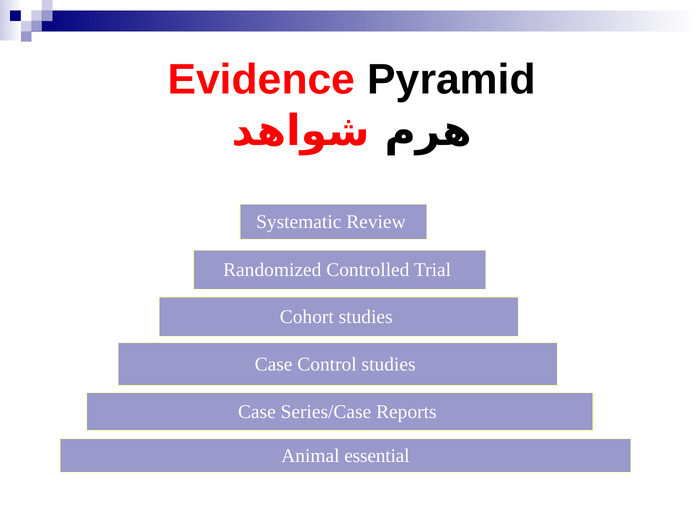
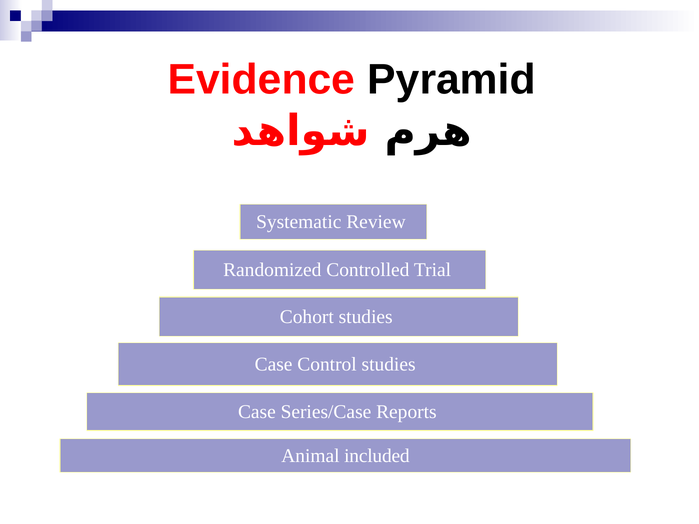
essential: essential -> included
